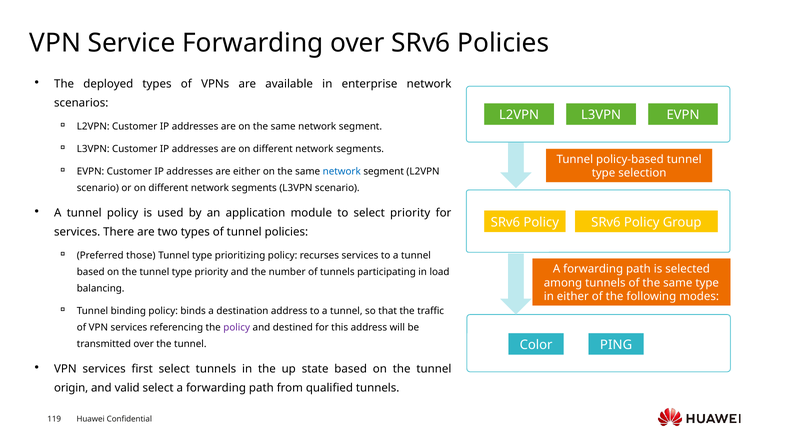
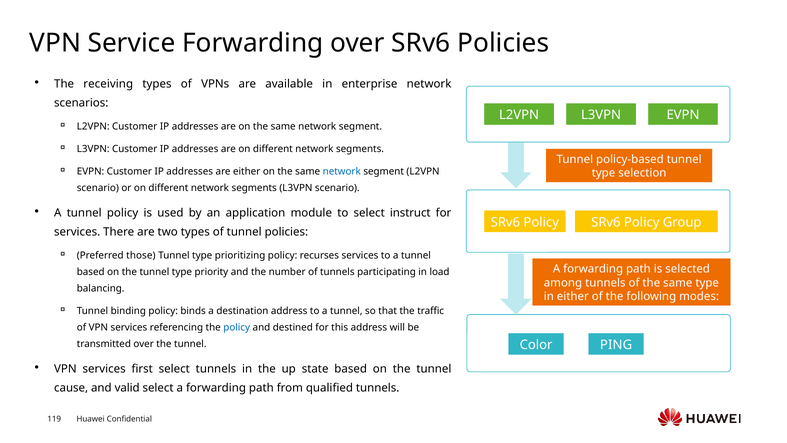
deployed: deployed -> receiving
select priority: priority -> instruct
policy at (237, 327) colour: purple -> blue
origin: origin -> cause
